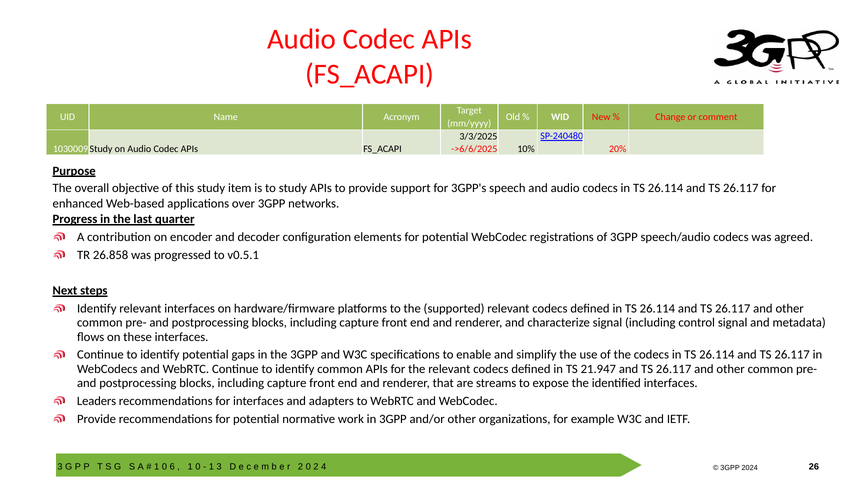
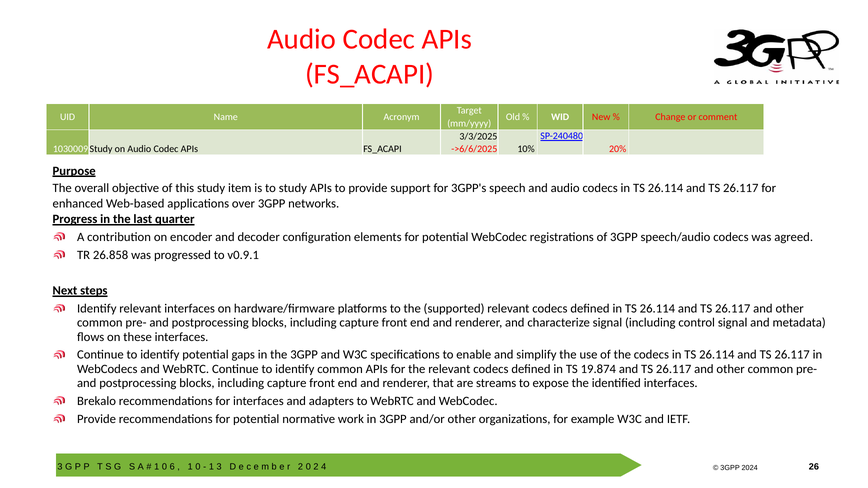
v0.5.1: v0.5.1 -> v0.9.1
21.947: 21.947 -> 19.874
Leaders: Leaders -> Brekalo
